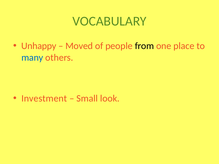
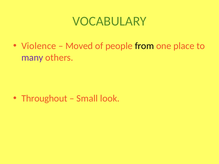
Unhappy: Unhappy -> Violence
many colour: blue -> purple
Investment: Investment -> Throughout
